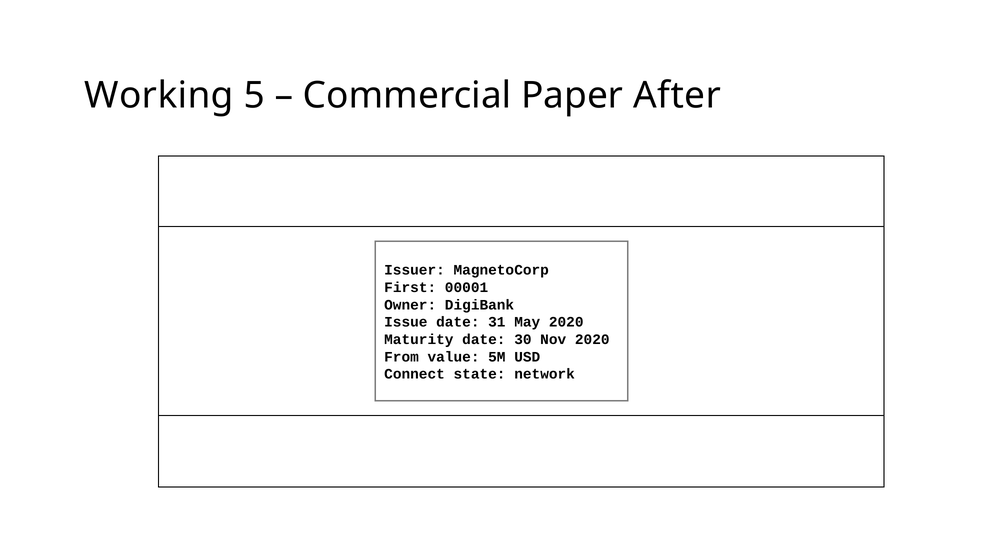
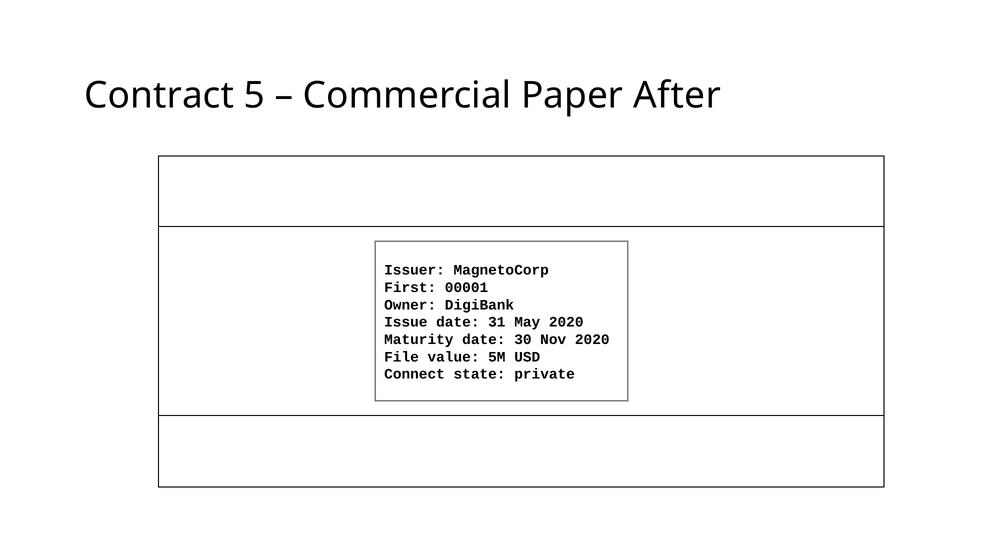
Working: Working -> Contract
From: From -> File
network: network -> private
